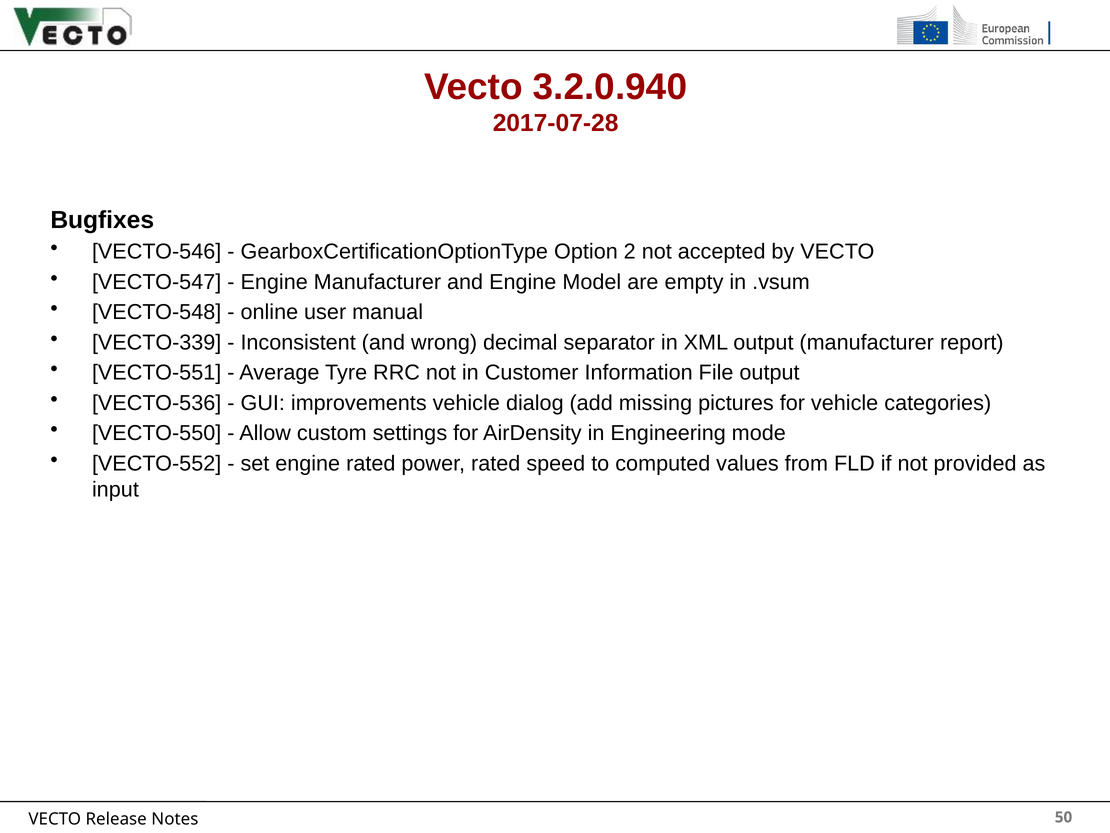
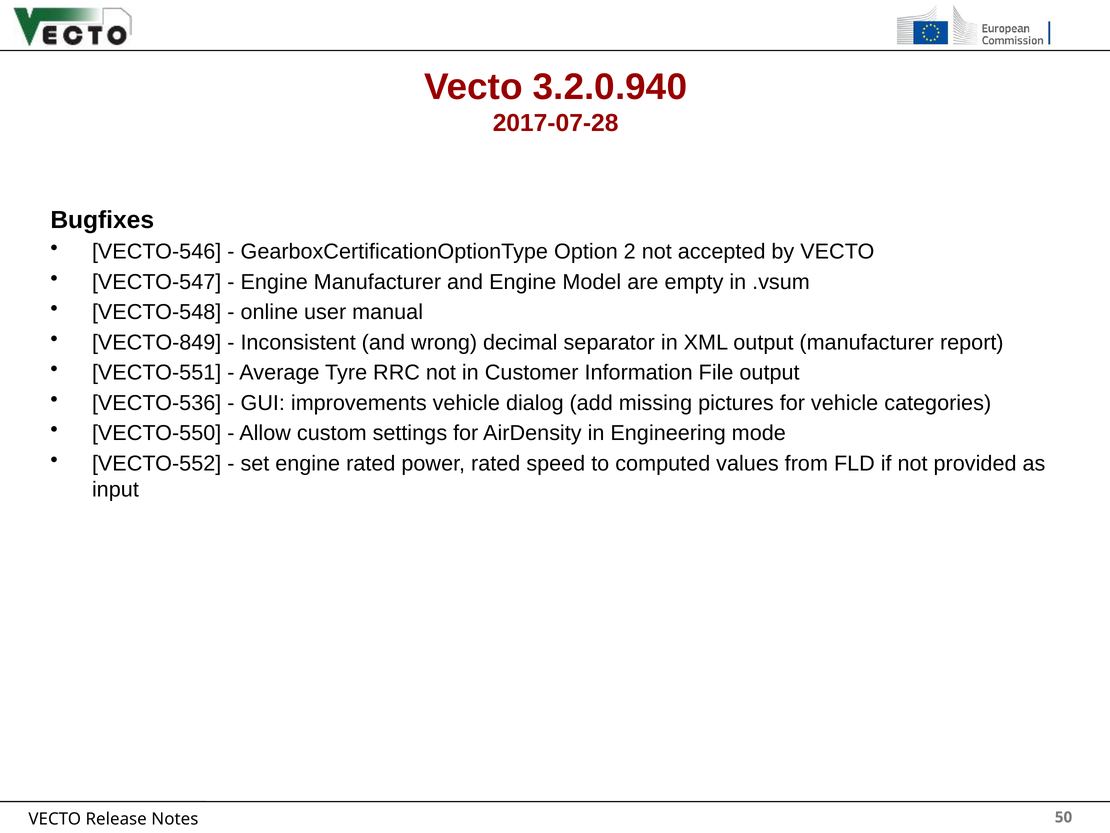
VECTO-339: VECTO-339 -> VECTO-849
